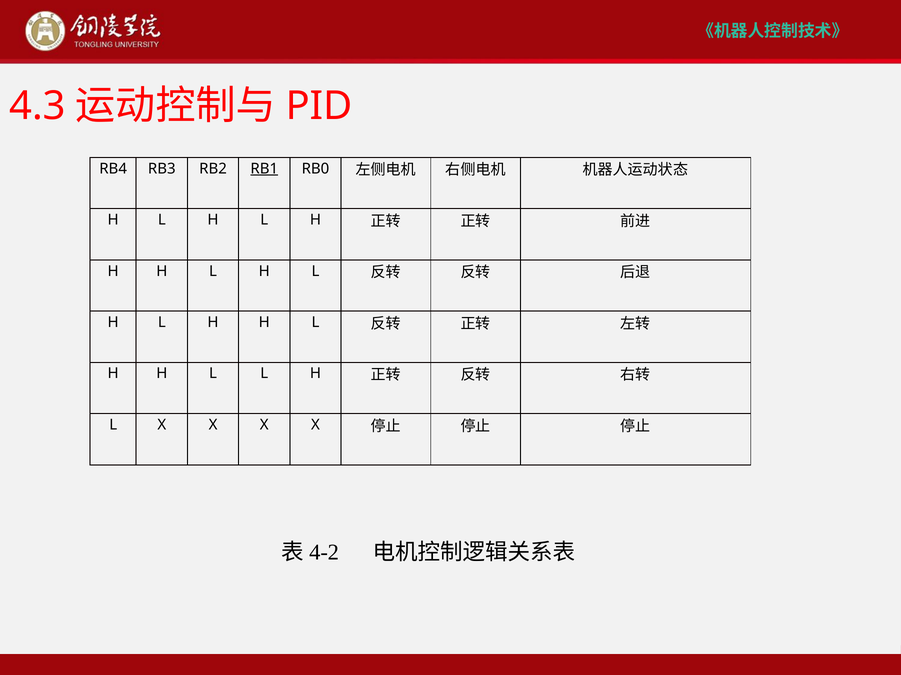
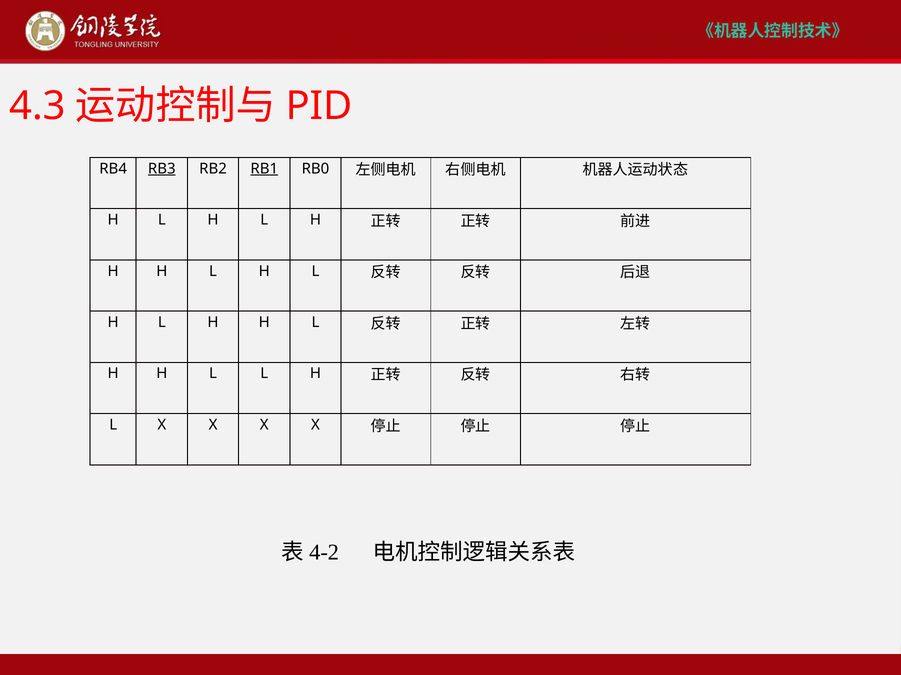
RB3 underline: none -> present
